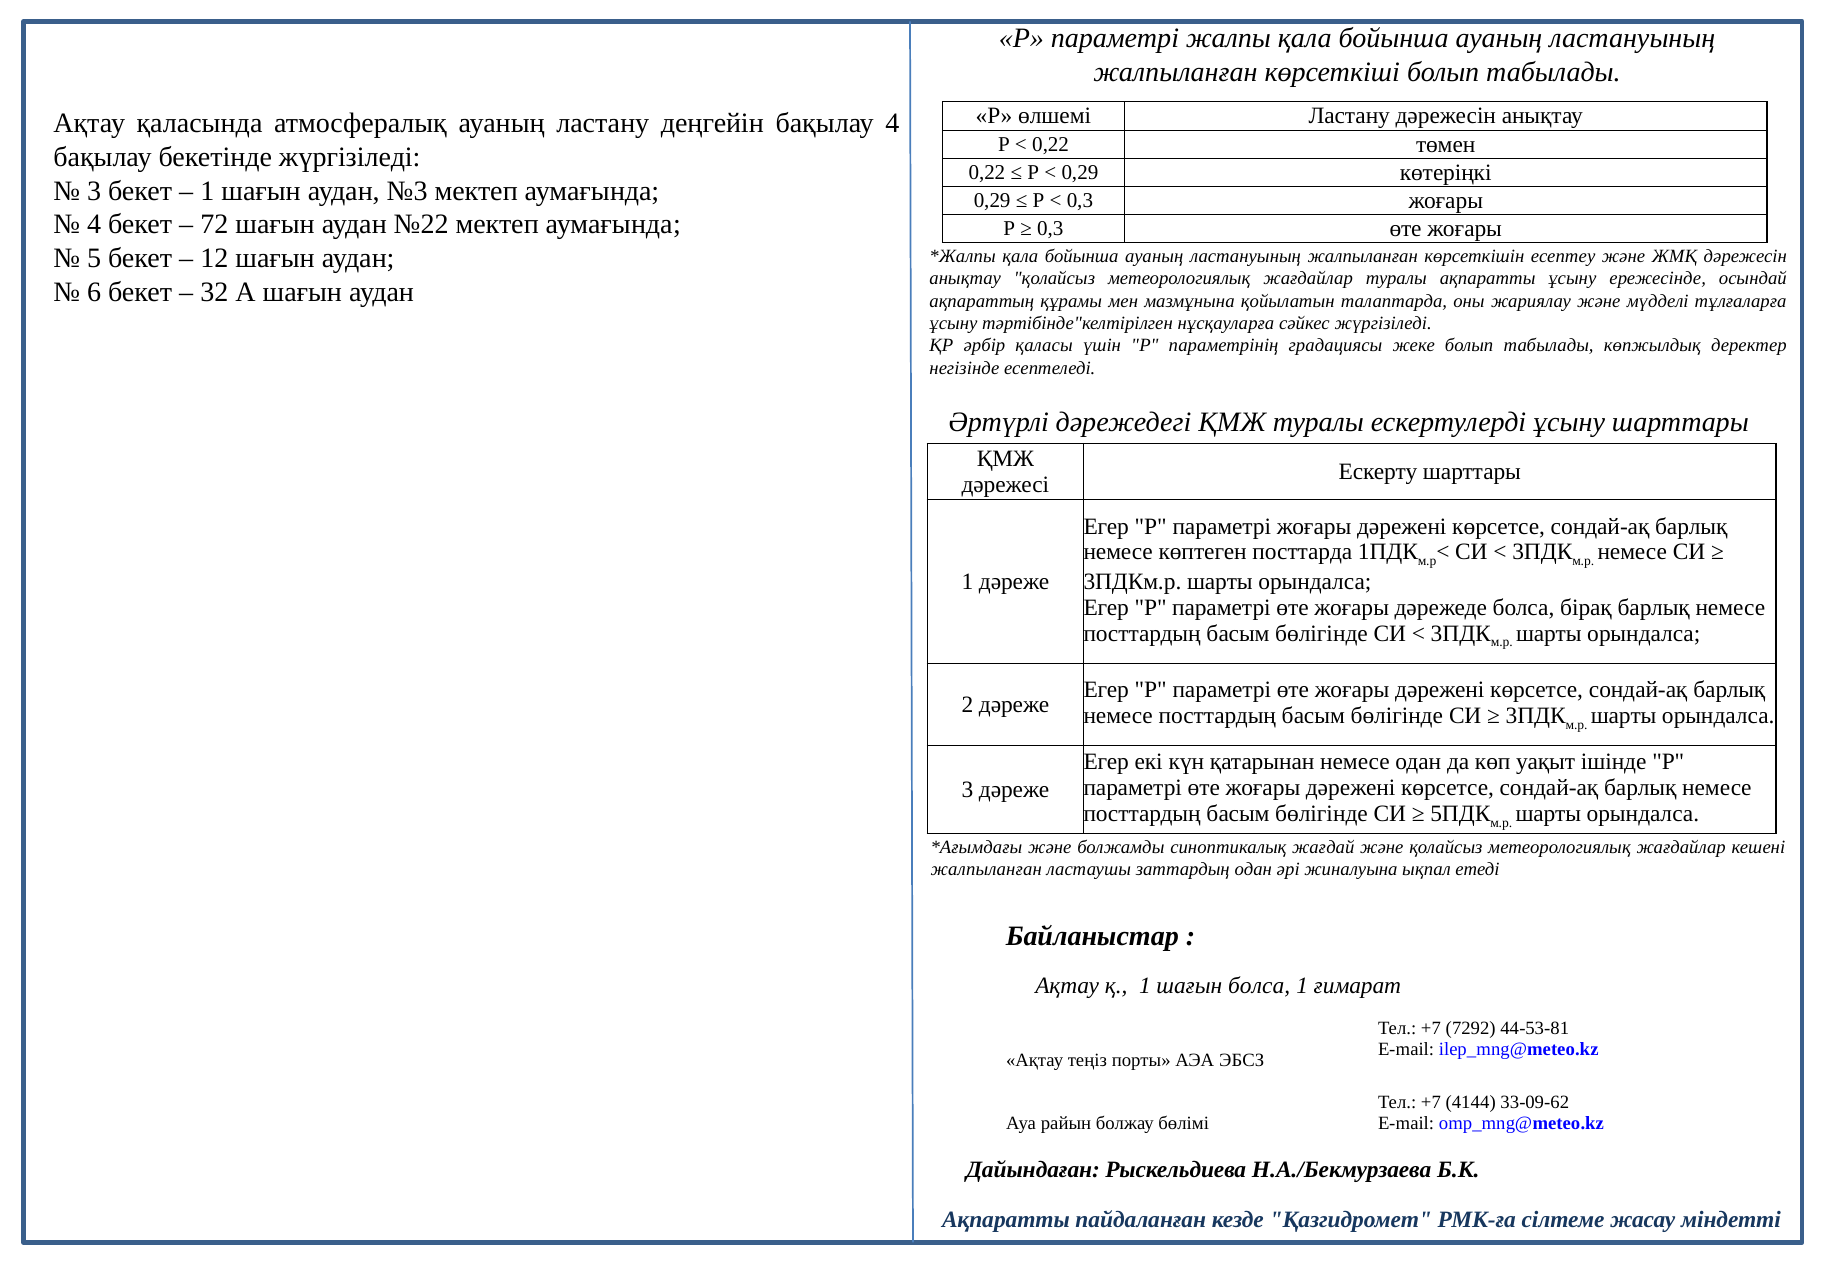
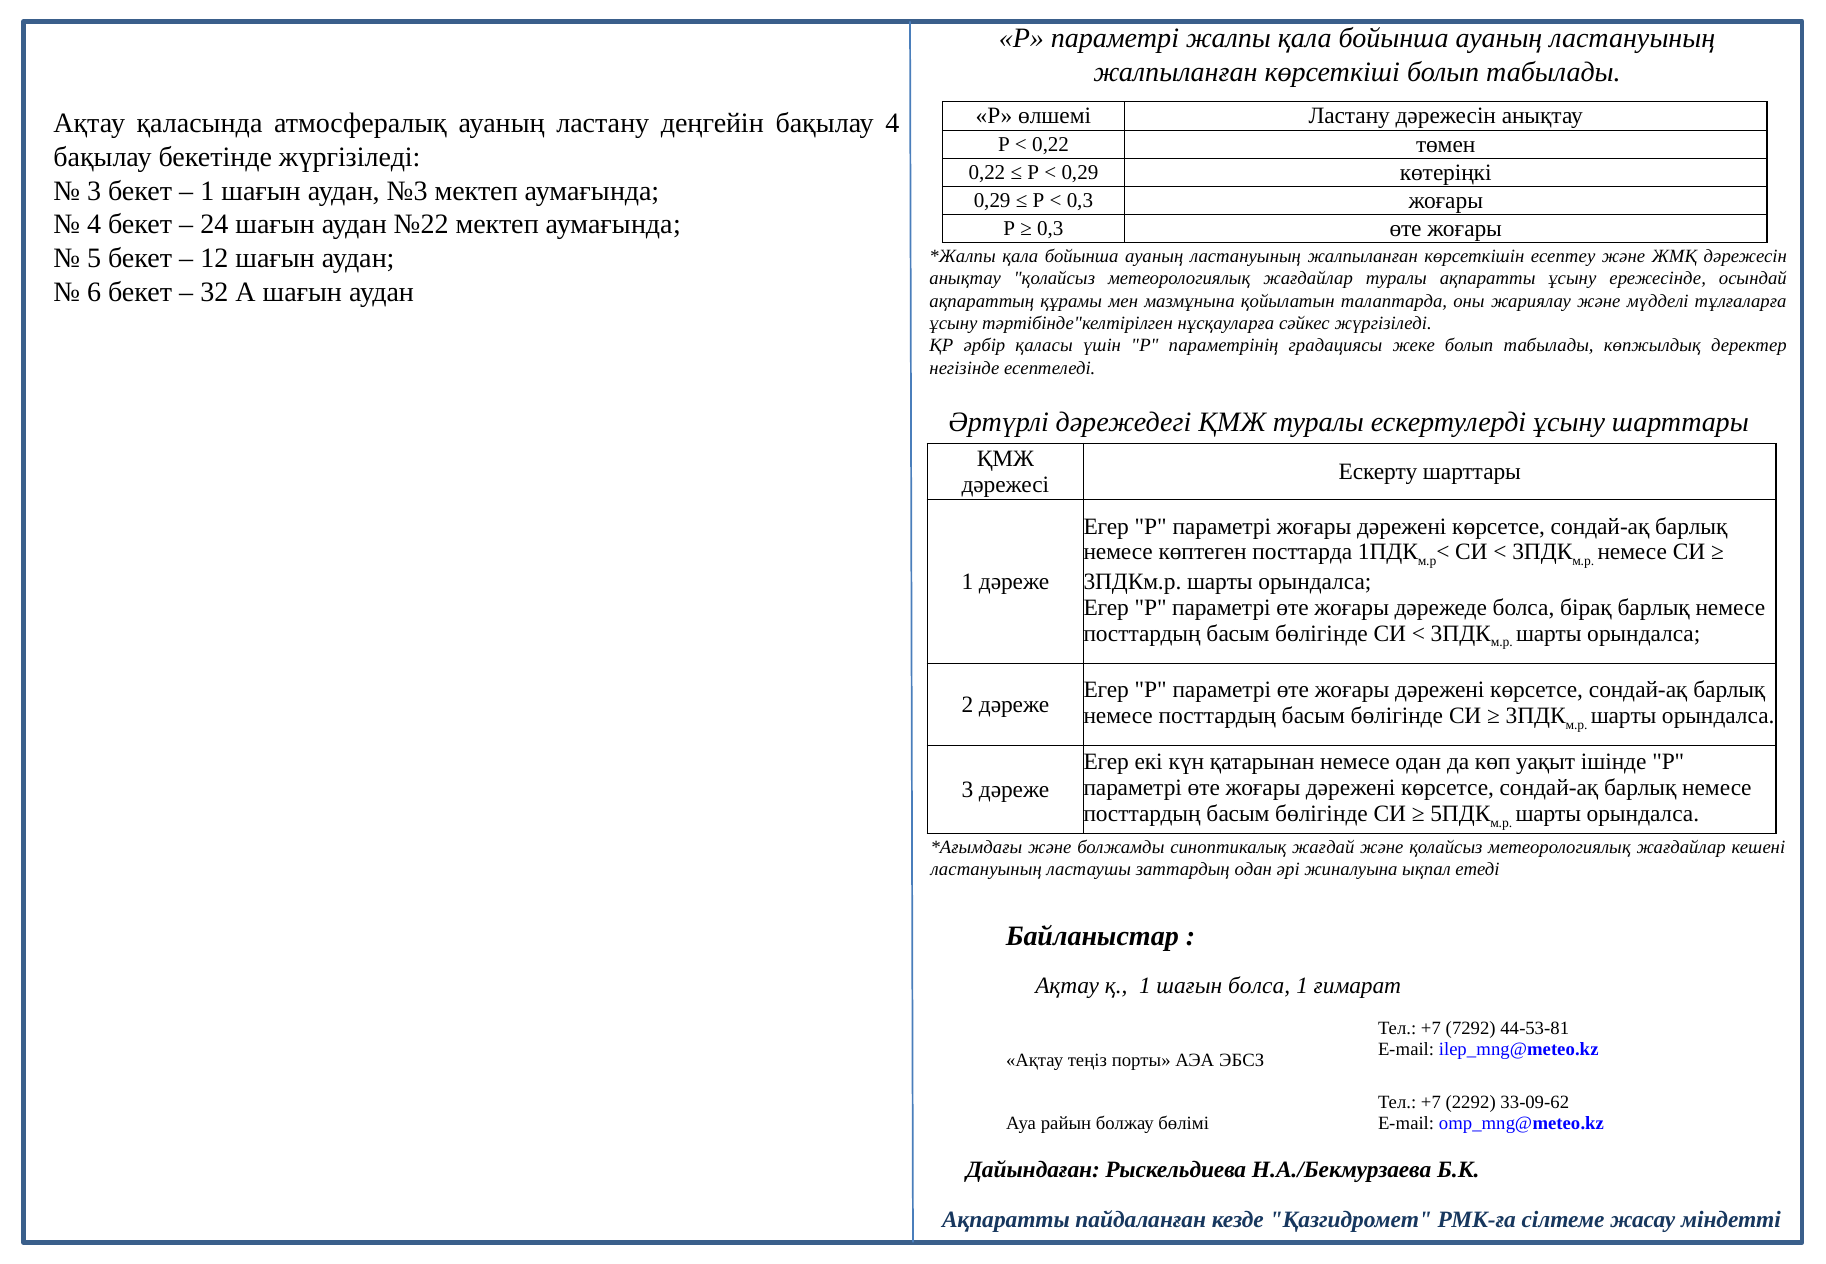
72: 72 -> 24
жалпыланған at (986, 870): жалпыланған -> ластануының
4144: 4144 -> 2292
